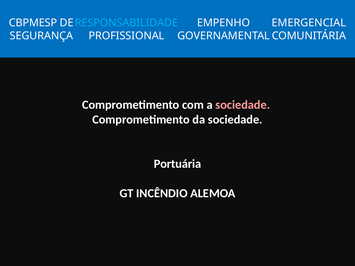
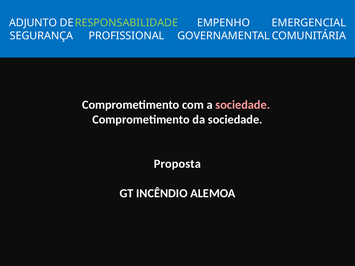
CBPMESP: CBPMESP -> ADJUNTO
RESPONSABILIDADE colour: light blue -> light green
Portuária: Portuária -> Proposta
